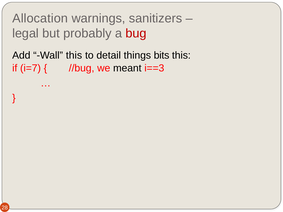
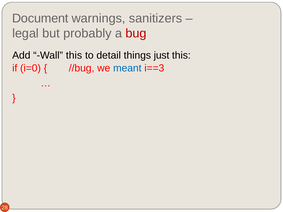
Allocation: Allocation -> Document
bits: bits -> just
i=7: i=7 -> i=0
meant colour: black -> blue
